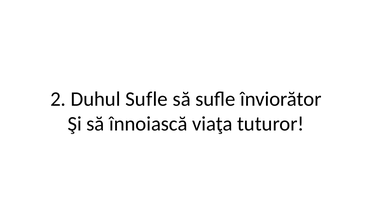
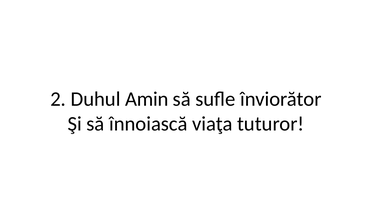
Duhul Sufle: Sufle -> Amin
